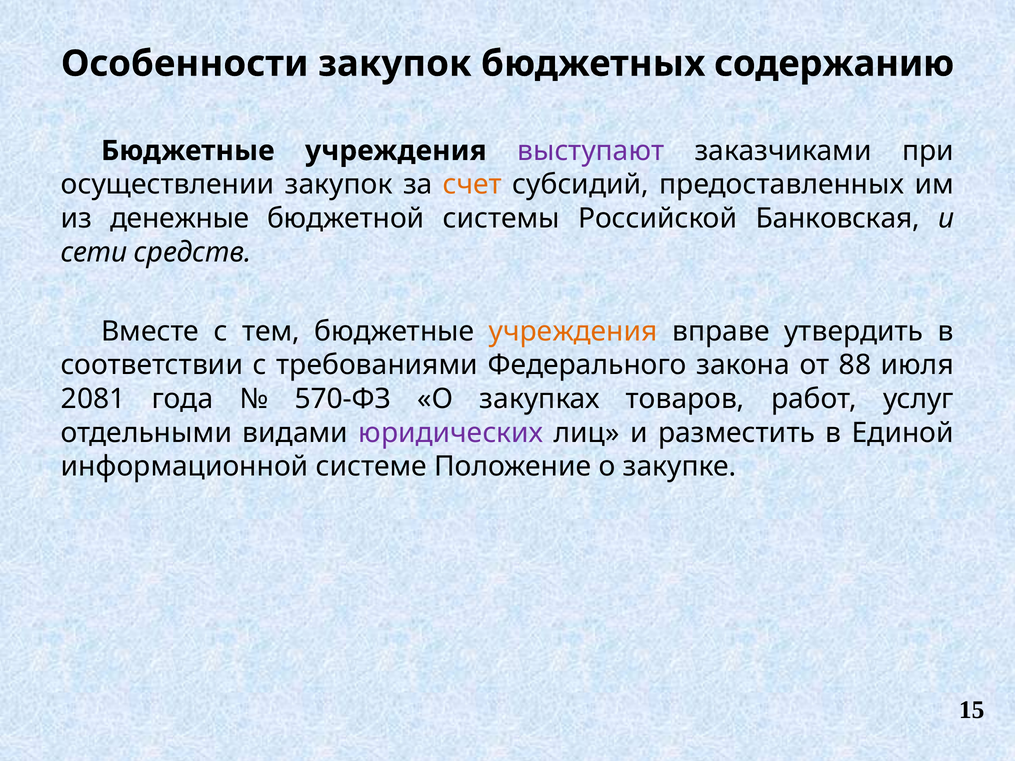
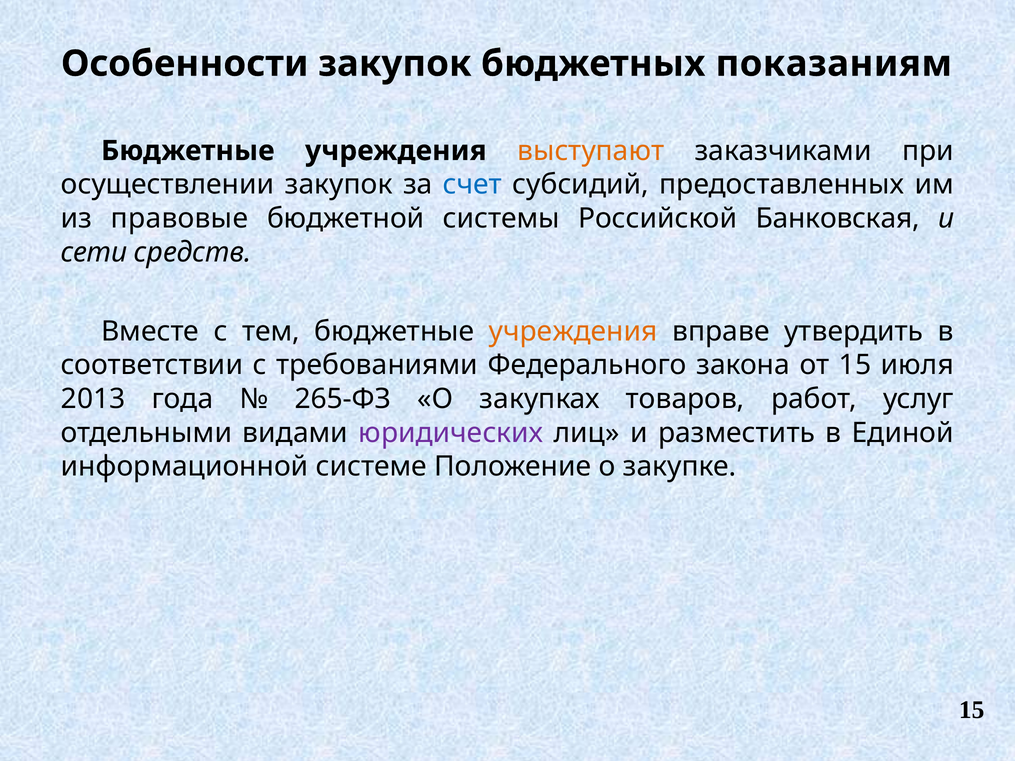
содержанию: содержанию -> показаниям
выступают colour: purple -> orange
счет colour: orange -> blue
денежные: денежные -> правовые
от 88: 88 -> 15
2081: 2081 -> 2013
570-ФЗ: 570-ФЗ -> 265-ФЗ
